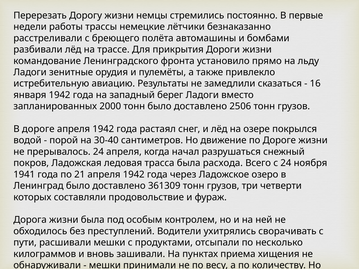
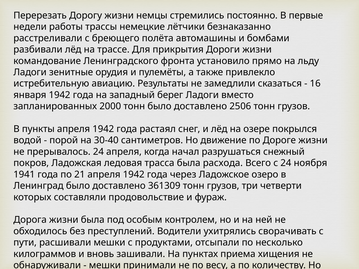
В дороге: дороге -> пункты
